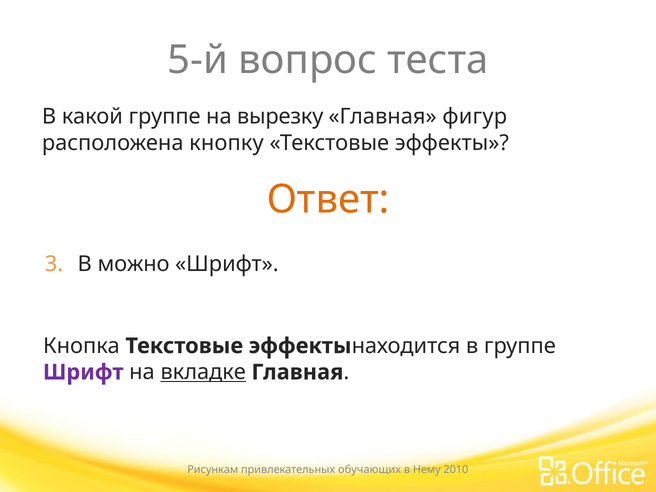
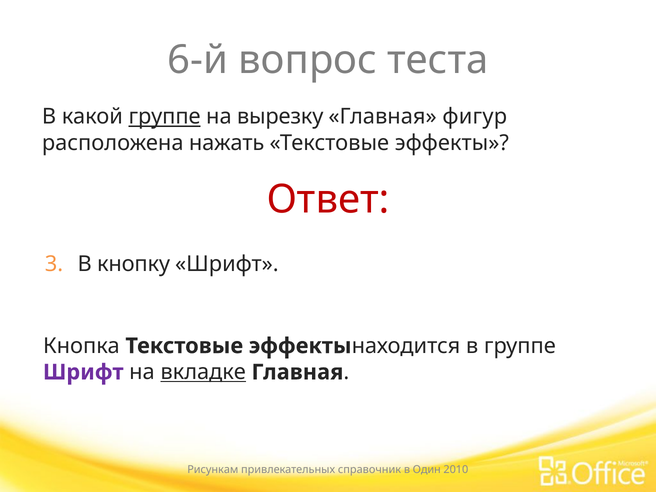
5-й: 5-й -> 6-й
группе at (165, 117) underline: none -> present
кнопку: кнопку -> нажать
Ответ colour: orange -> red
можно: можно -> кнопку
обучающих: обучающих -> справочник
Нему: Нему -> Один
